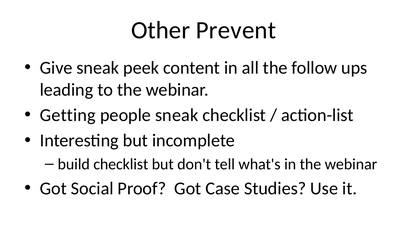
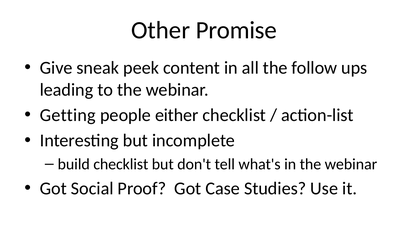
Prevent: Prevent -> Promise
people sneak: sneak -> either
